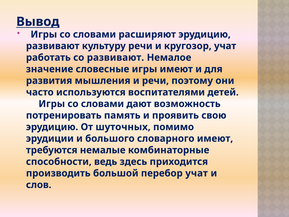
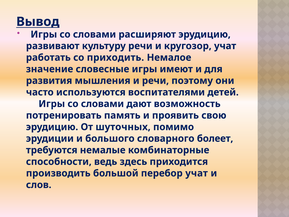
со развивают: развивают -> приходить
словарного имеют: имеют -> болеет
